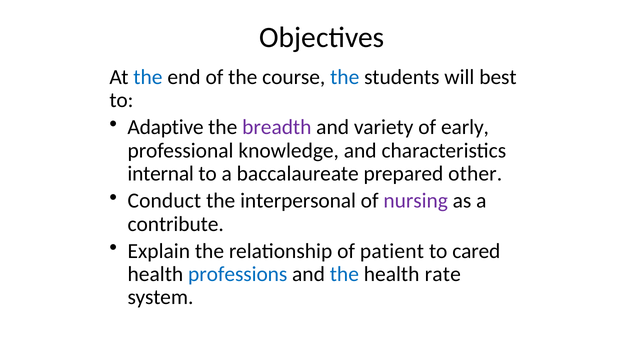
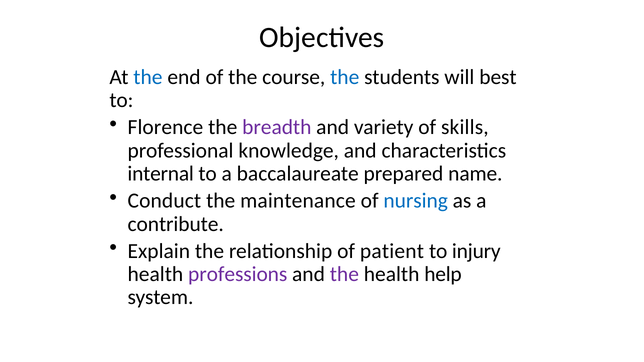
Adaptive: Adaptive -> Florence
early: early -> skills
other: other -> name
interpersonal: interpersonal -> maintenance
nursing colour: purple -> blue
cared: cared -> injury
professions colour: blue -> purple
the at (344, 274) colour: blue -> purple
rate: rate -> help
